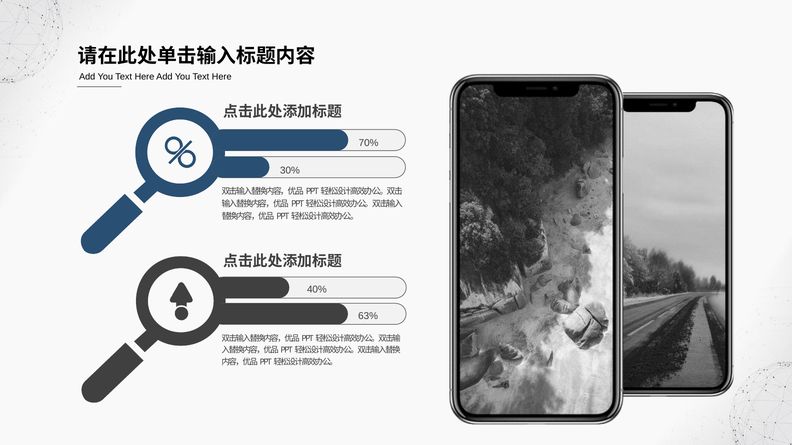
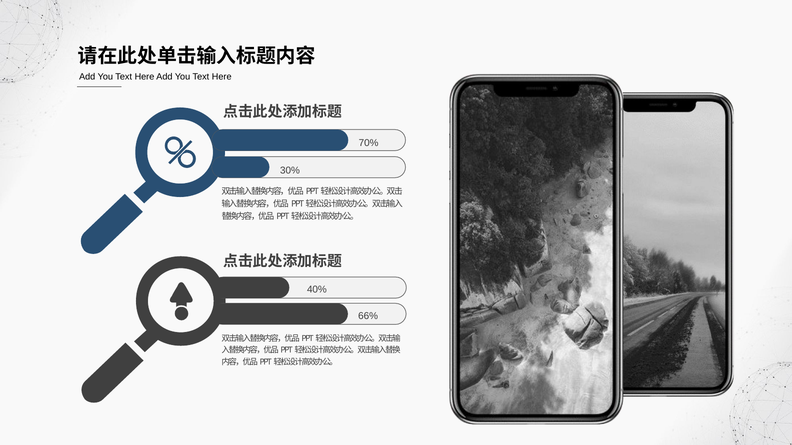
63%: 63% -> 66%
